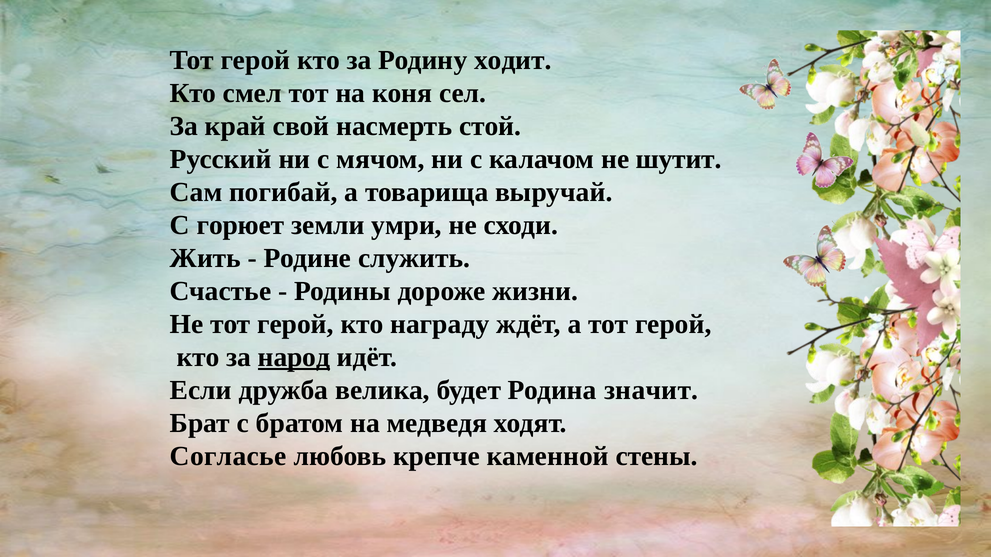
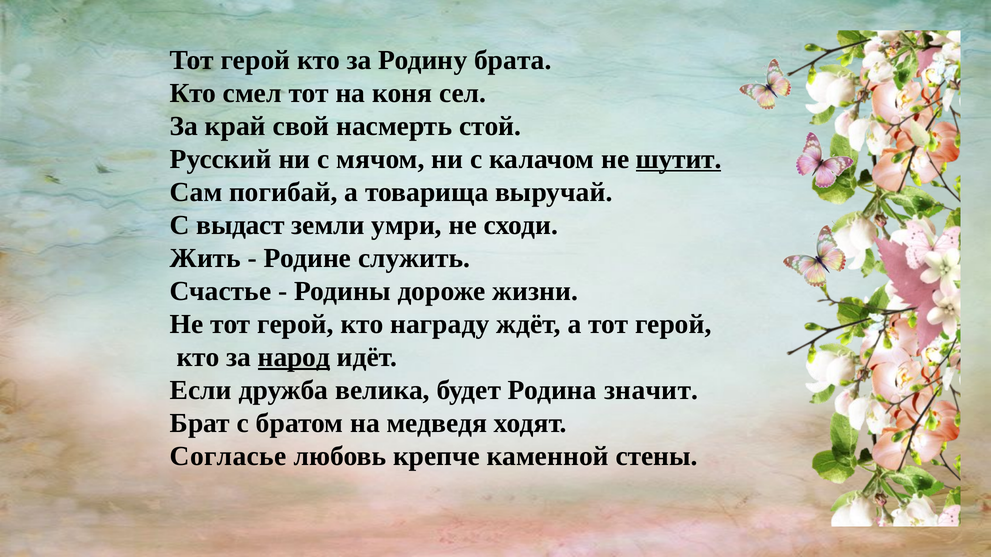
ходит: ходит -> брата
шутит underline: none -> present
горюет: горюет -> выдаст
